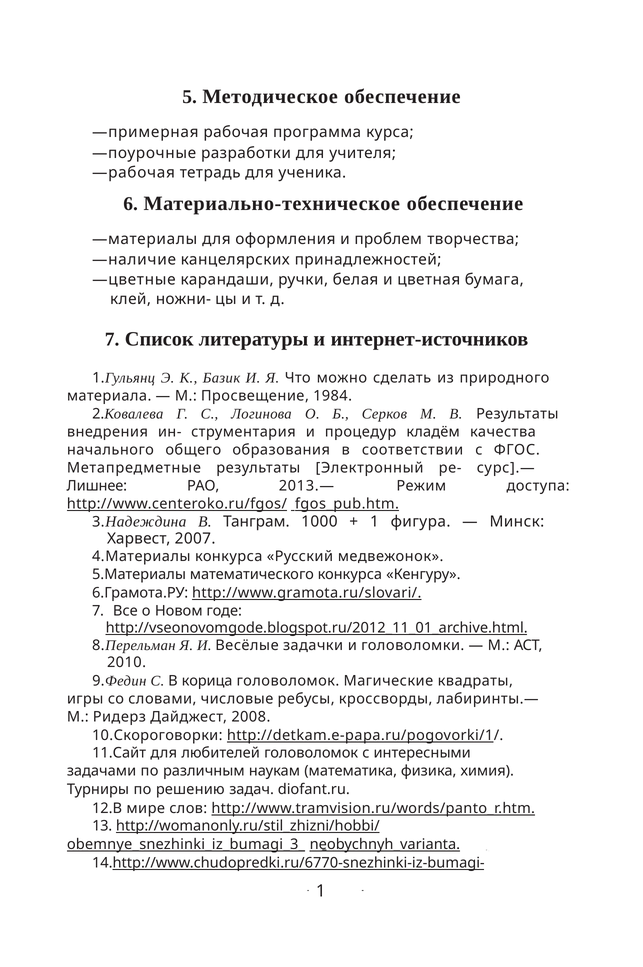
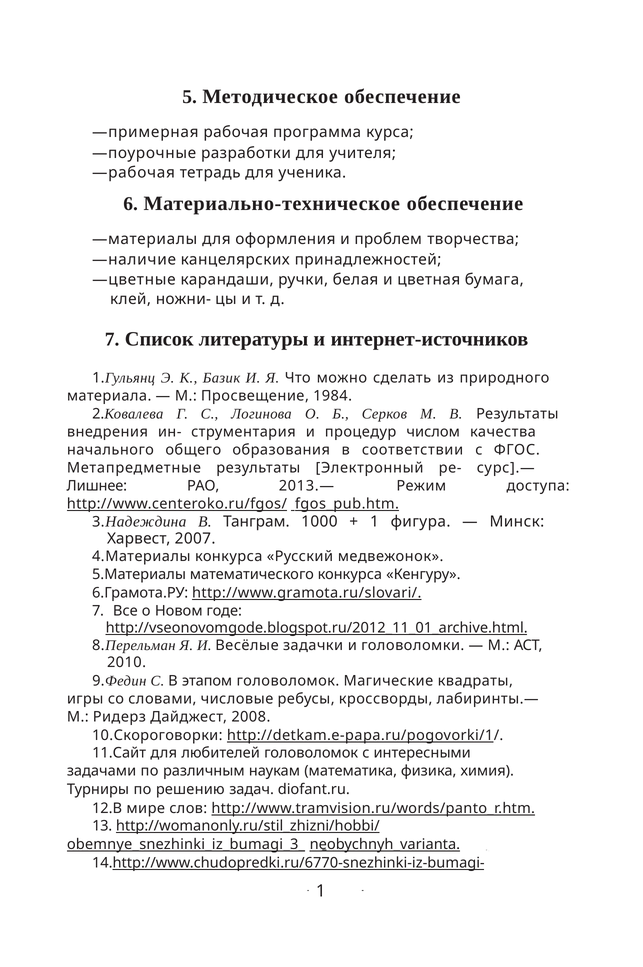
кладём: кладём -> числом
корица: корица -> этапом
